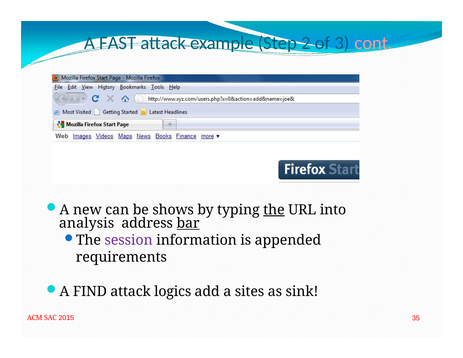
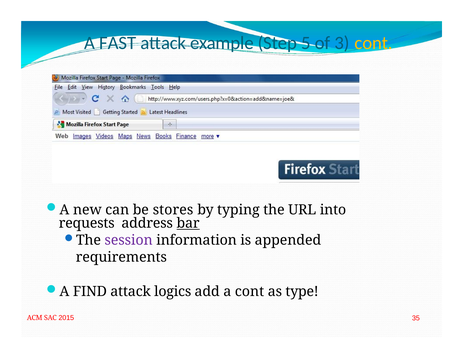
2: 2 -> 5
cont at (374, 43) colour: pink -> yellow
shows: shows -> stores
the at (274, 210) underline: present -> none
analysis: analysis -> requests
a sites: sites -> cont
sink: sink -> type
